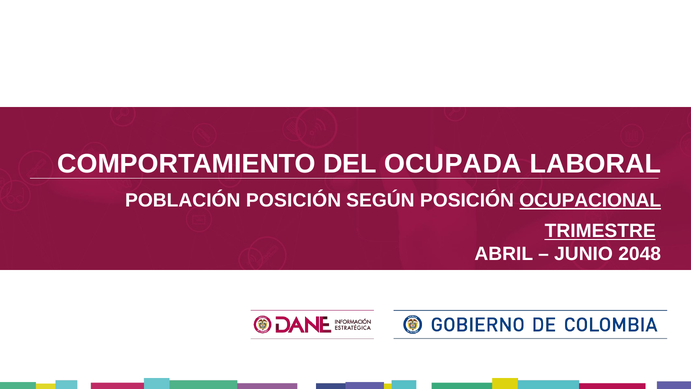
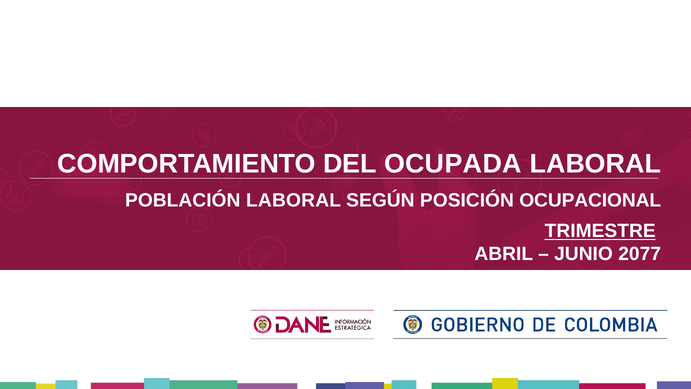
POBLACIÓN POSICIÓN: POSICIÓN -> LABORAL
OCUPACIONAL underline: present -> none
2048: 2048 -> 2077
